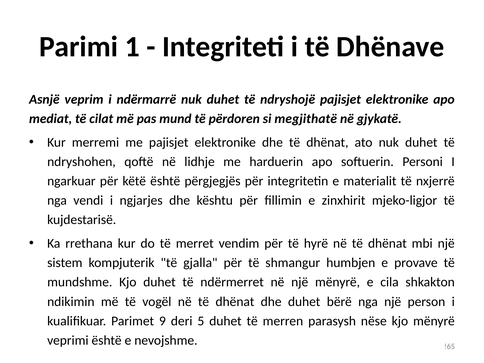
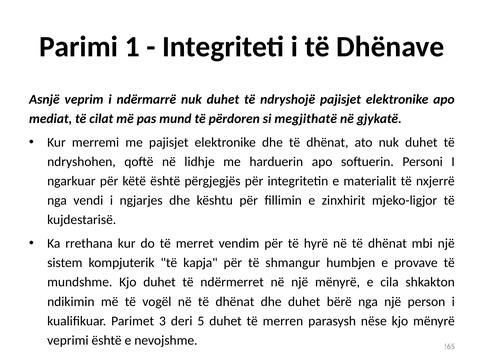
gjalla: gjalla -> kapja
9: 9 -> 3
